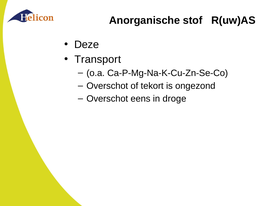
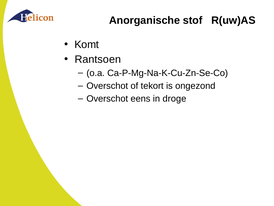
Deze: Deze -> Komt
Transport: Transport -> Rantsoen
